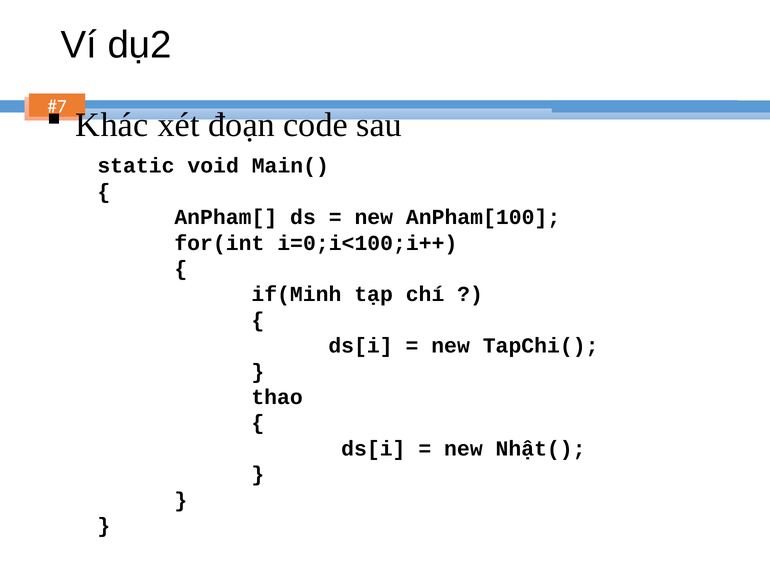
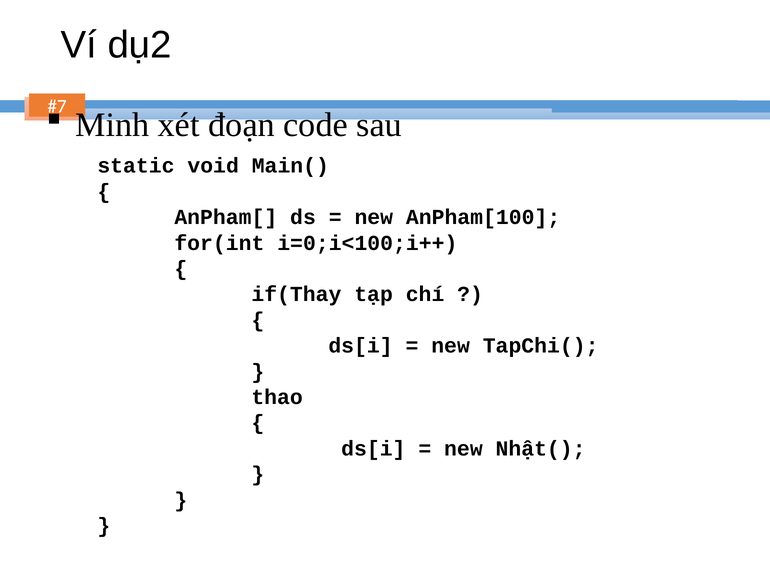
Khác: Khác -> Minh
if(Minh: if(Minh -> if(Thay
